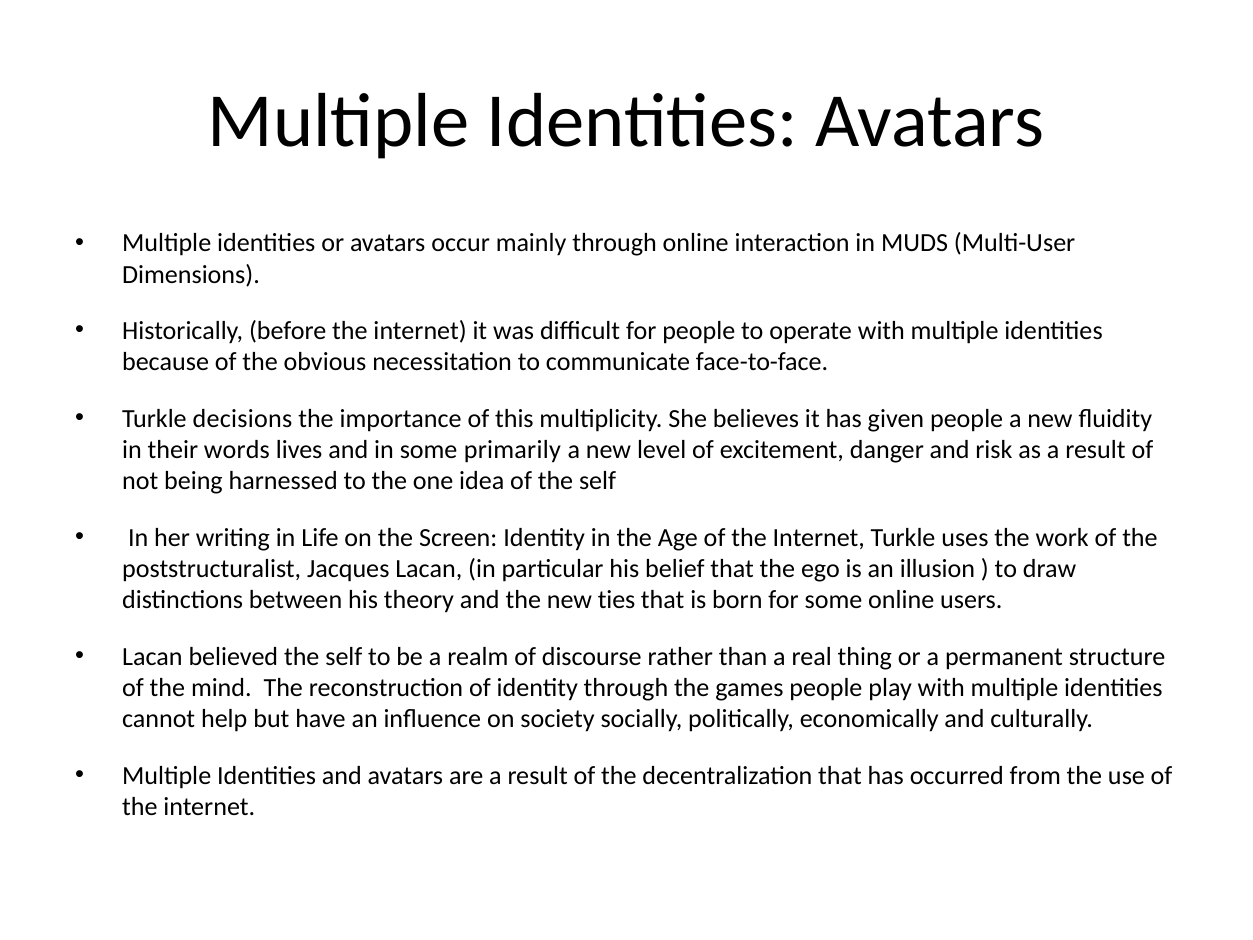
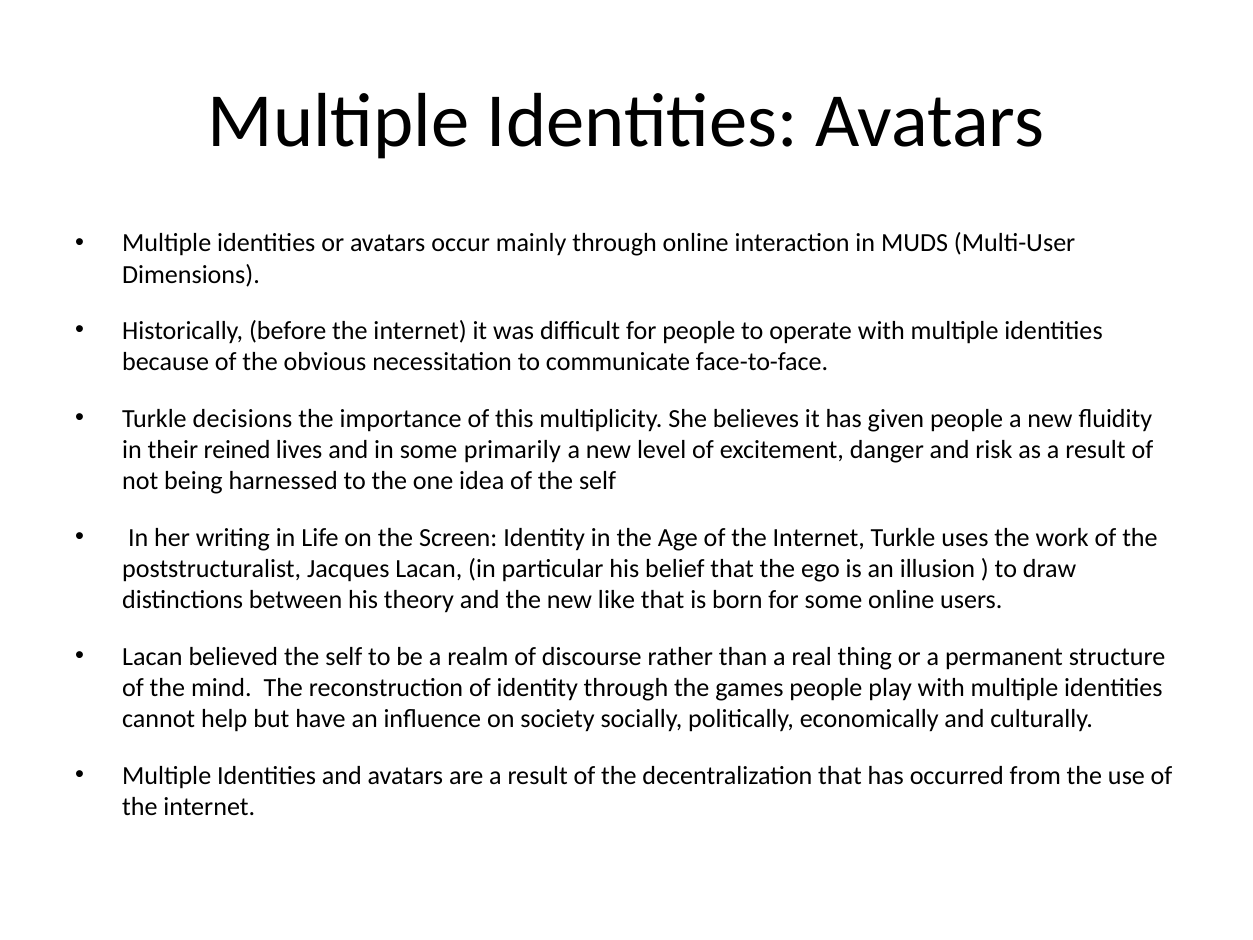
words: words -> reined
ties: ties -> like
